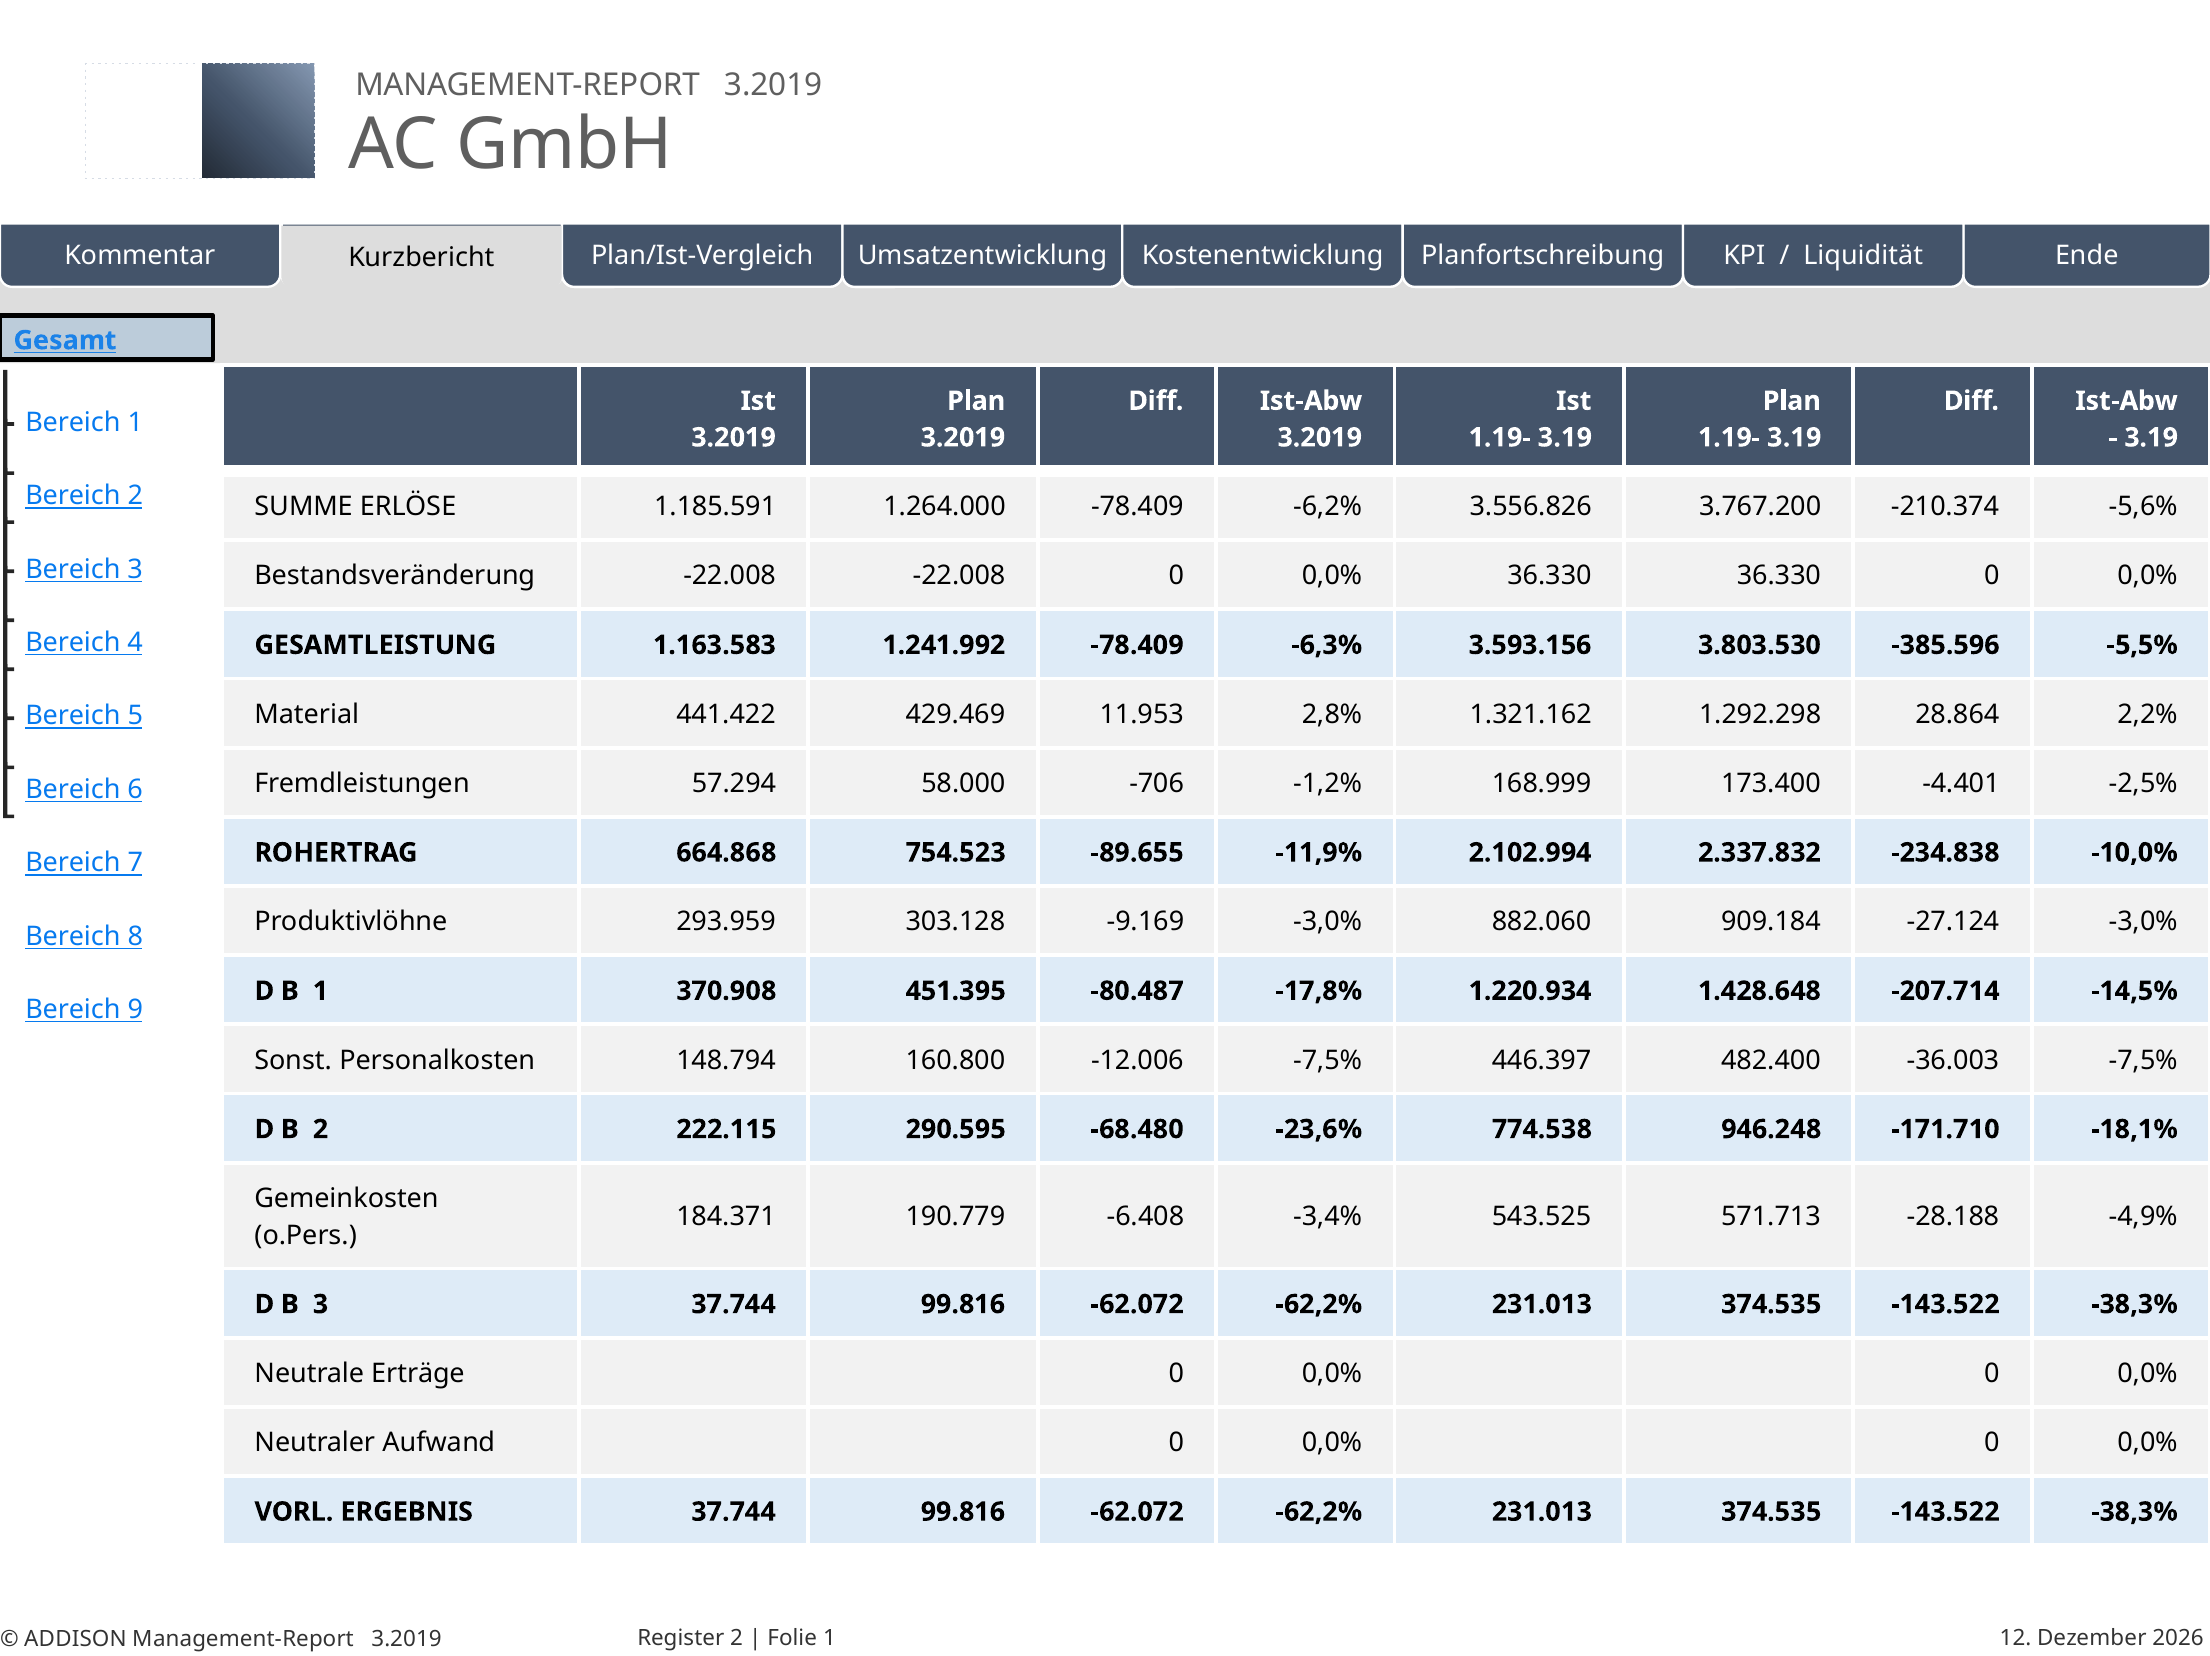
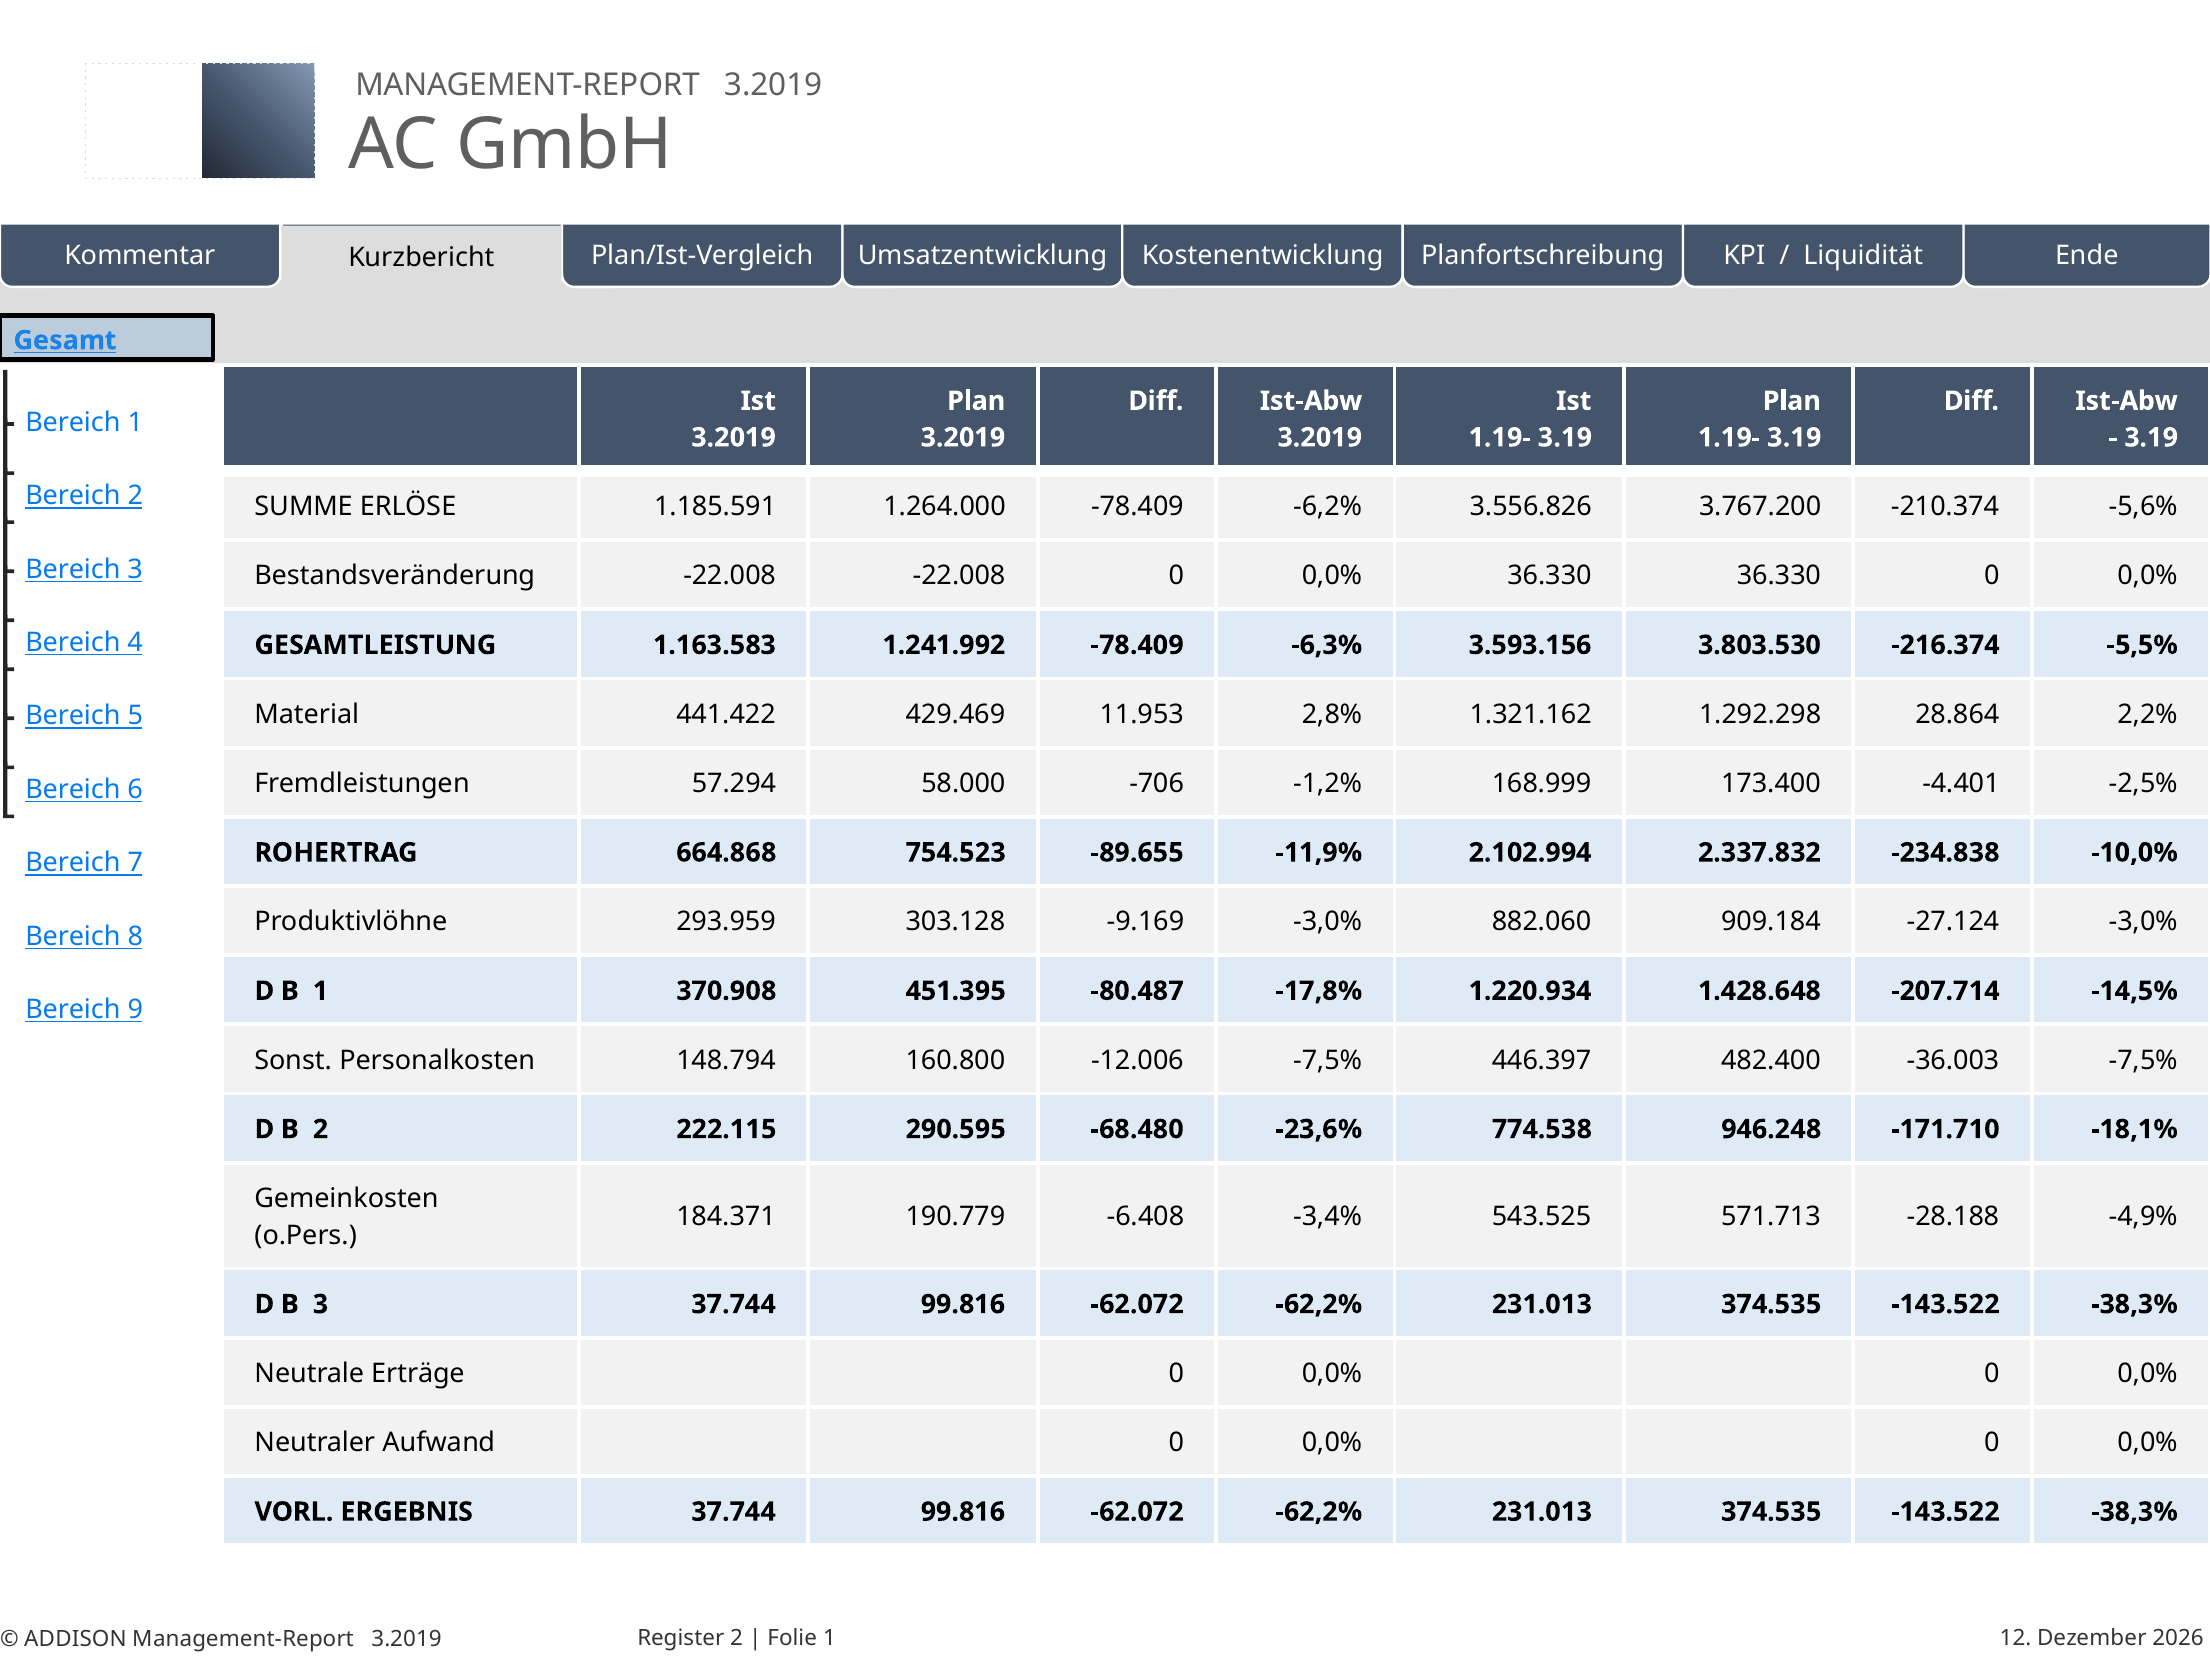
-385.596: -385.596 -> -216.374
